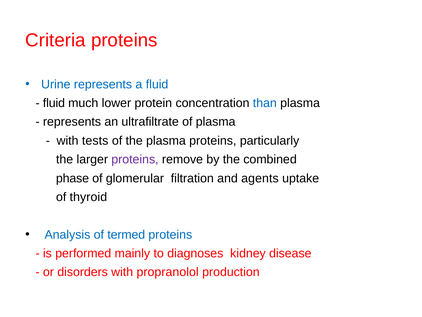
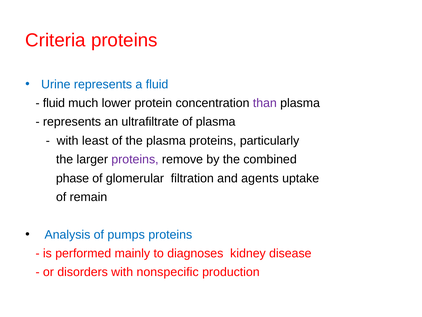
than colour: blue -> purple
tests: tests -> least
thyroid: thyroid -> remain
termed: termed -> pumps
propranolol: propranolol -> nonspecific
